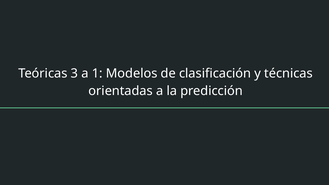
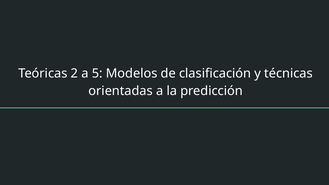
3: 3 -> 2
1: 1 -> 5
